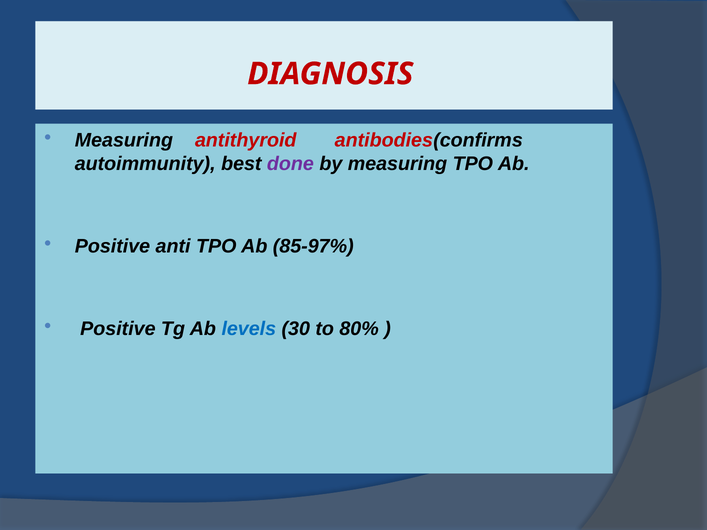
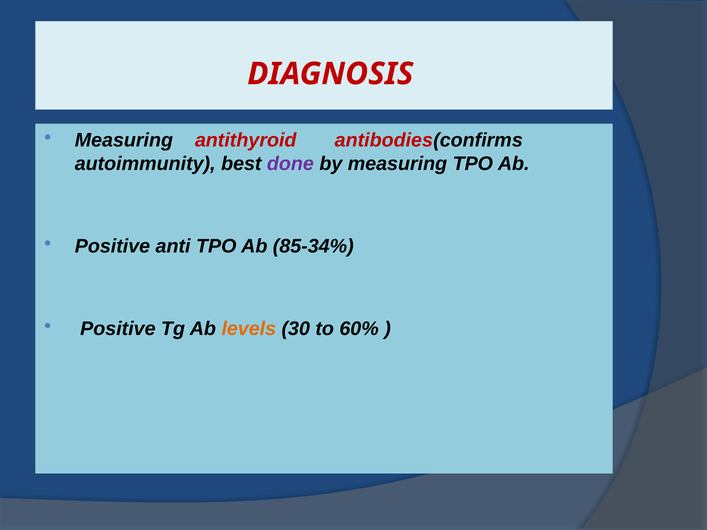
85-97%: 85-97% -> 85-34%
levels colour: blue -> orange
80%: 80% -> 60%
